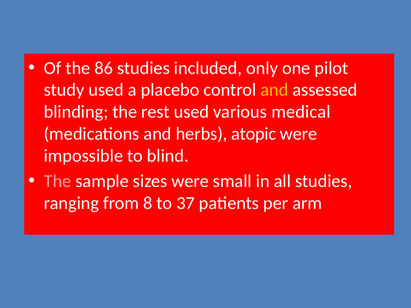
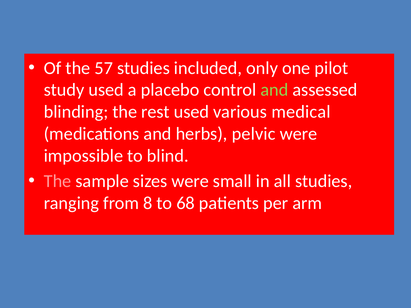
86: 86 -> 57
and at (274, 90) colour: yellow -> light green
atopic: atopic -> pelvic
37: 37 -> 68
